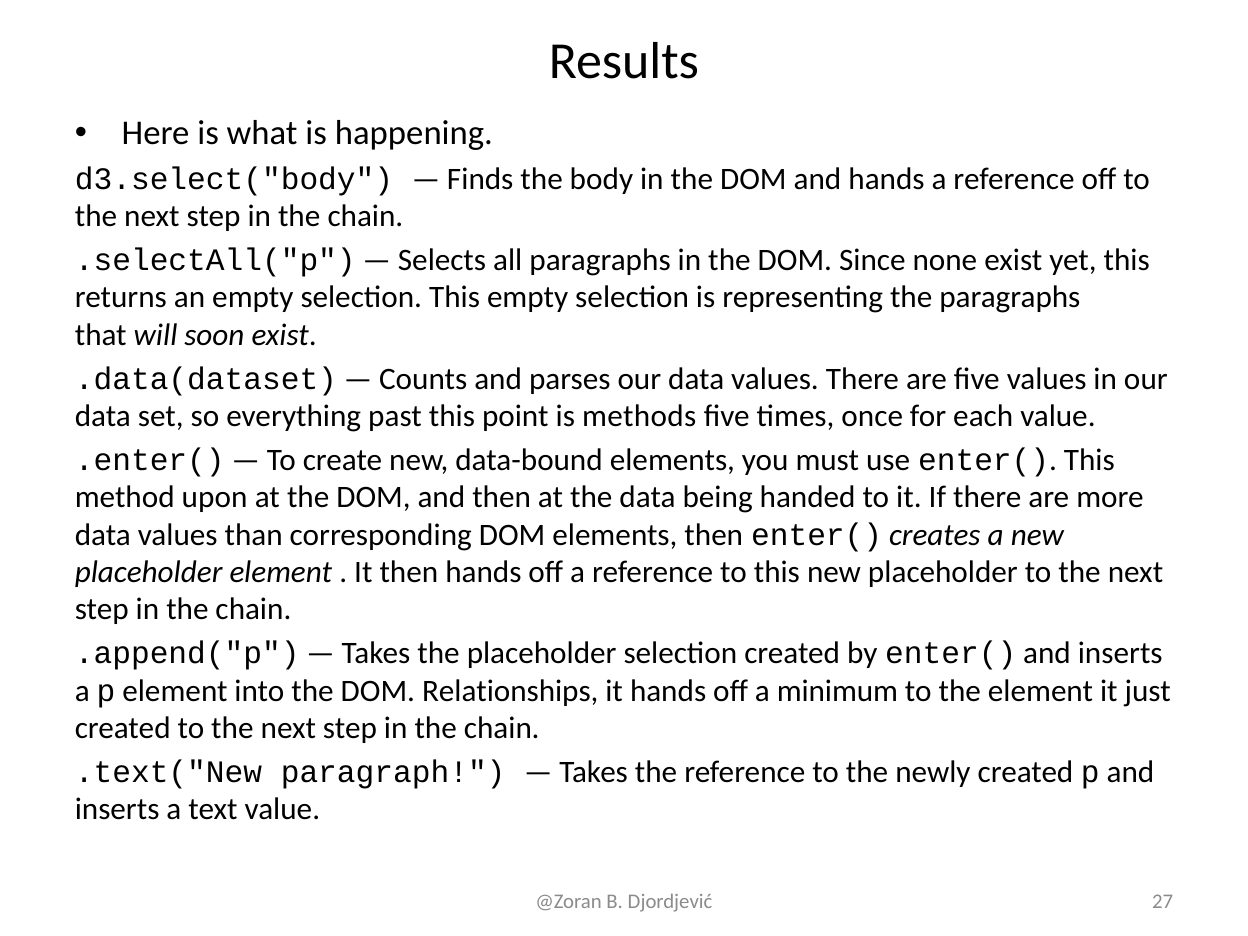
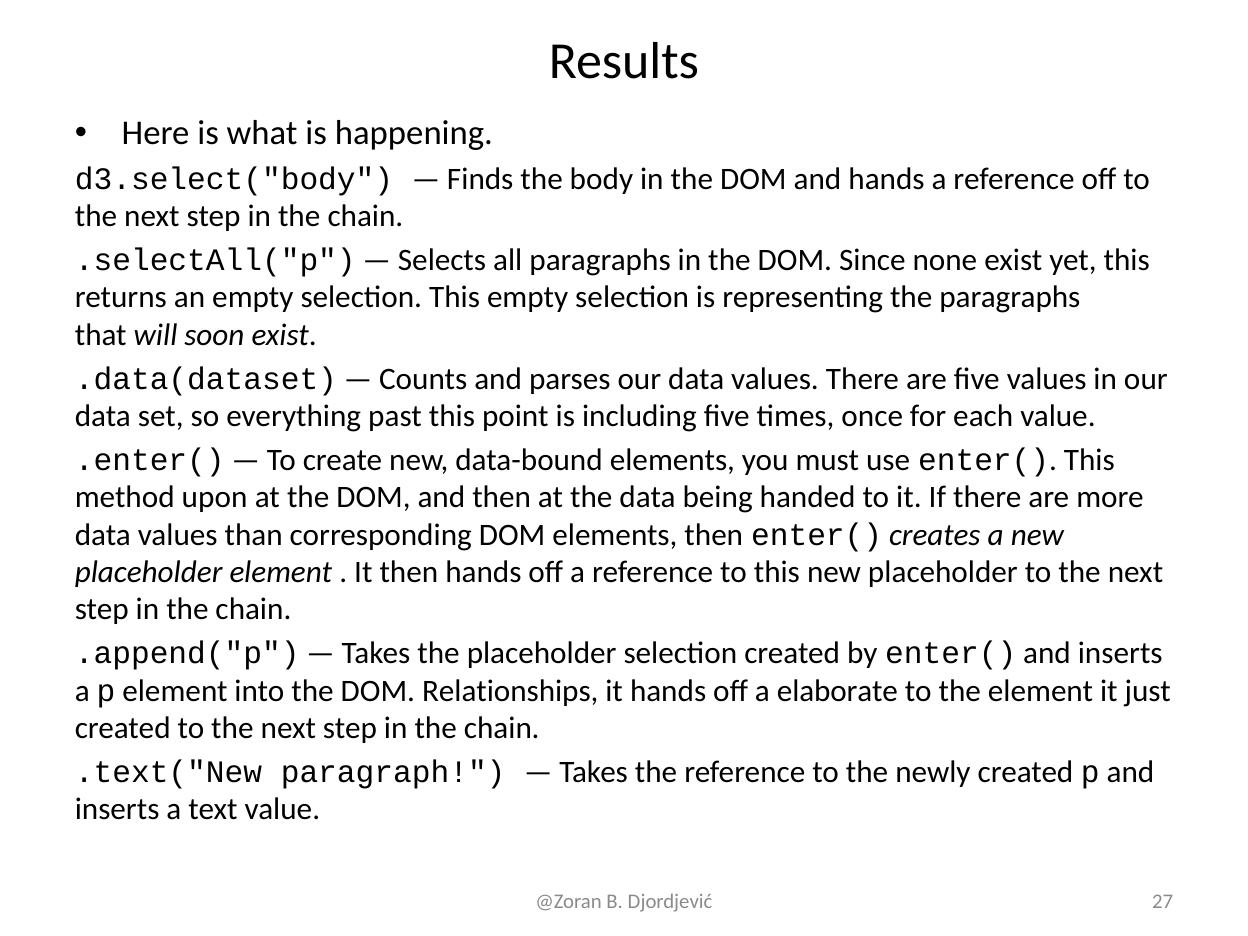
methods: methods -> including
minimum: minimum -> elaborate
